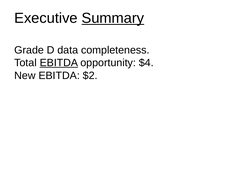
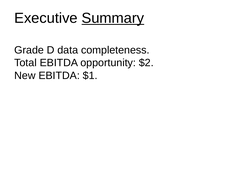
EBITDA at (59, 63) underline: present -> none
$4: $4 -> $2
$2: $2 -> $1
